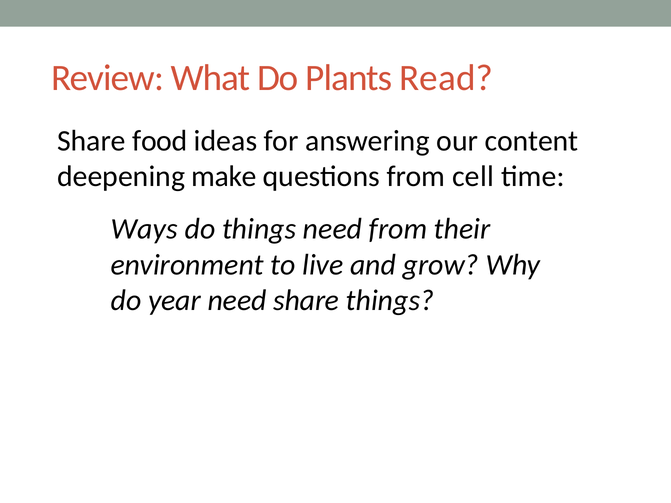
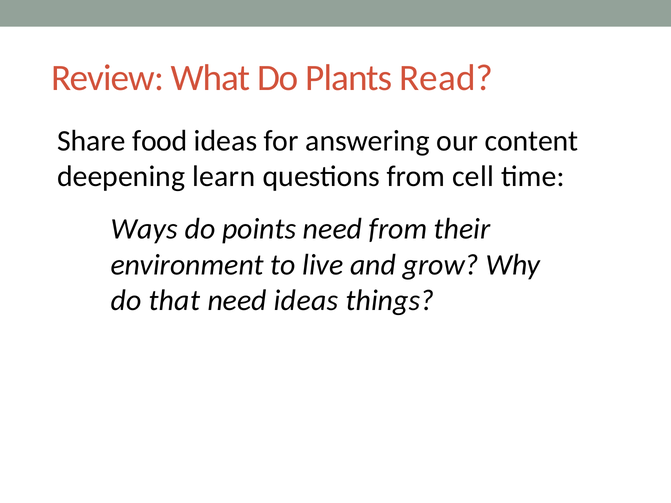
make: make -> learn
do things: things -> points
year: year -> that
need share: share -> ideas
